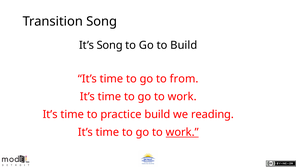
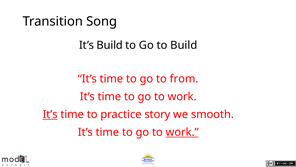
It’s Song: Song -> Build
It’s at (50, 114) underline: none -> present
practice build: build -> story
reading: reading -> smooth
